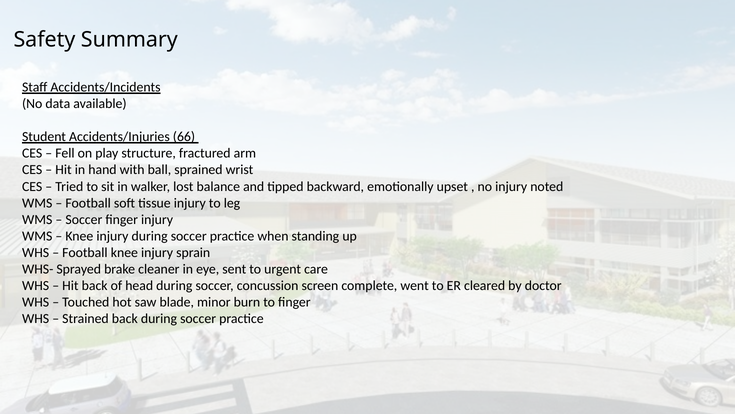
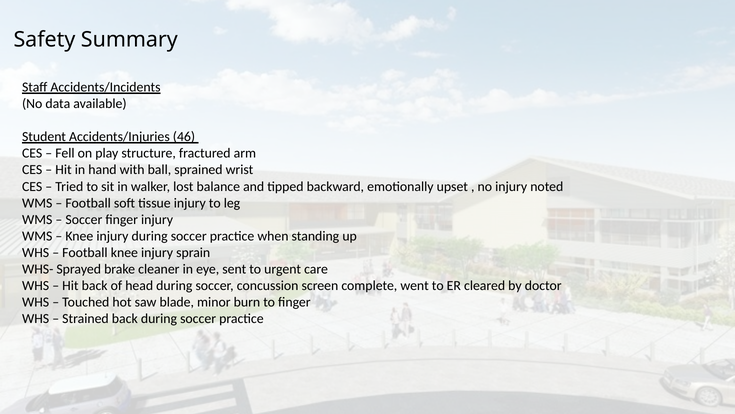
66: 66 -> 46
